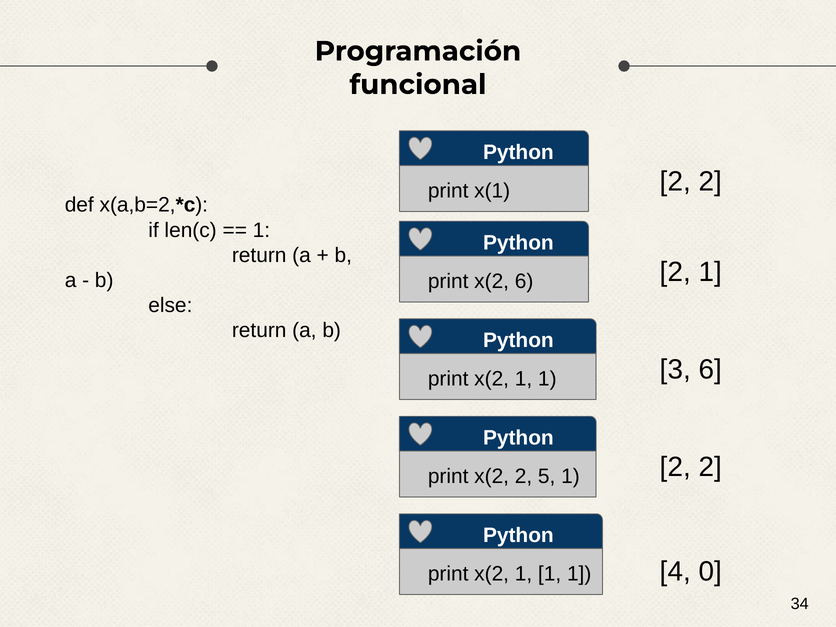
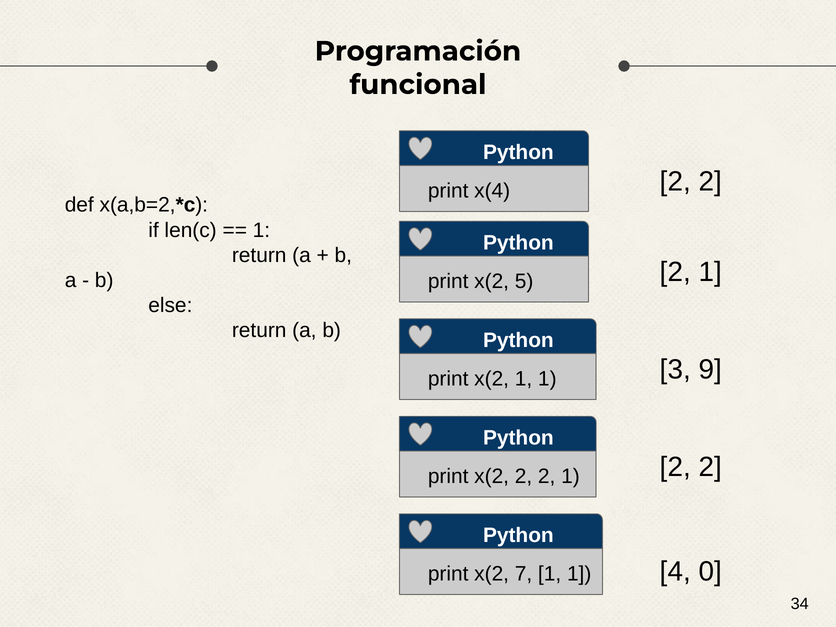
x(1: x(1 -> x(4
x(2 6: 6 -> 5
3 6: 6 -> 9
x(2 2 5: 5 -> 2
1 at (524, 574): 1 -> 7
